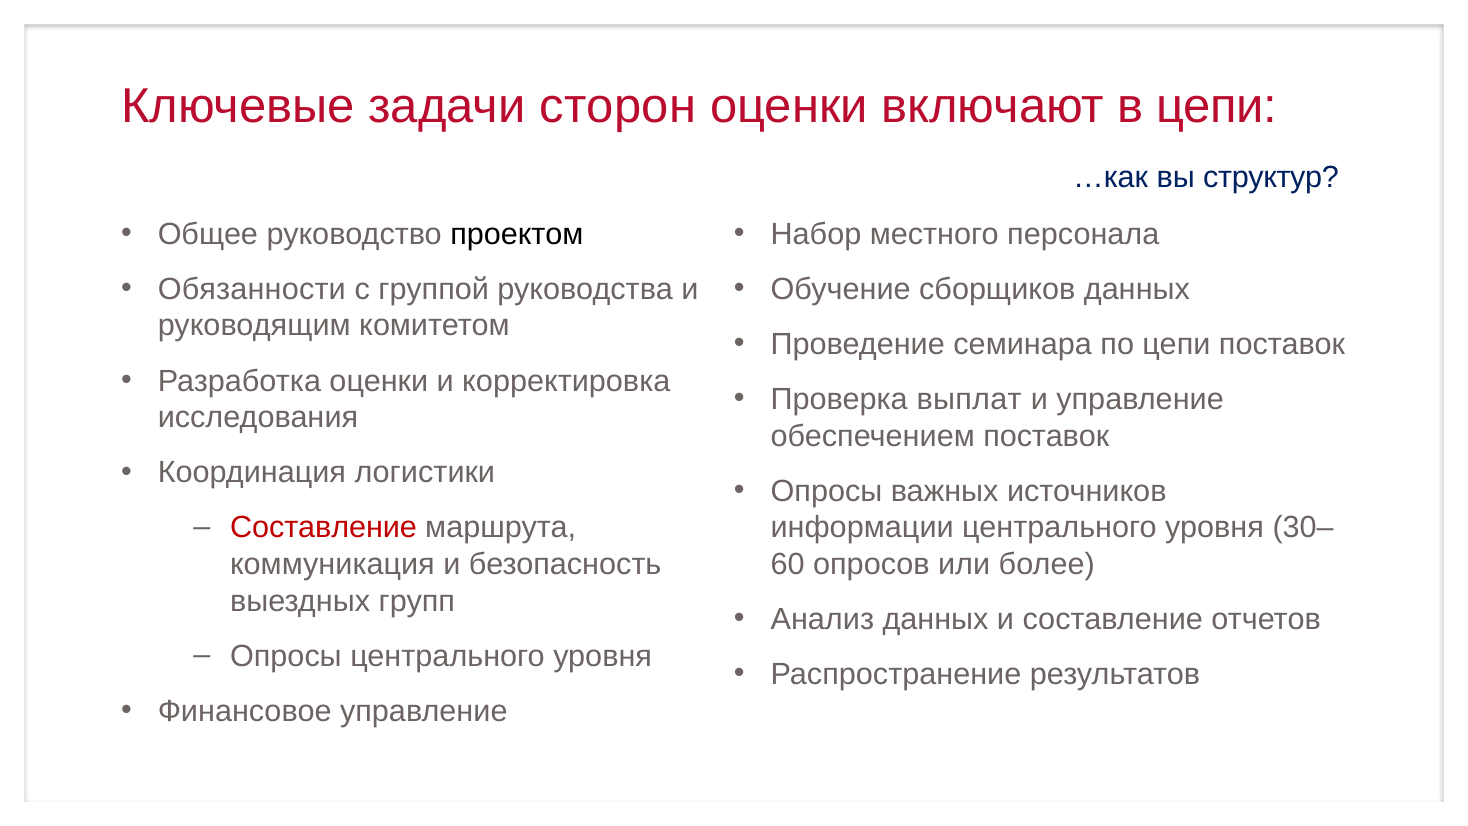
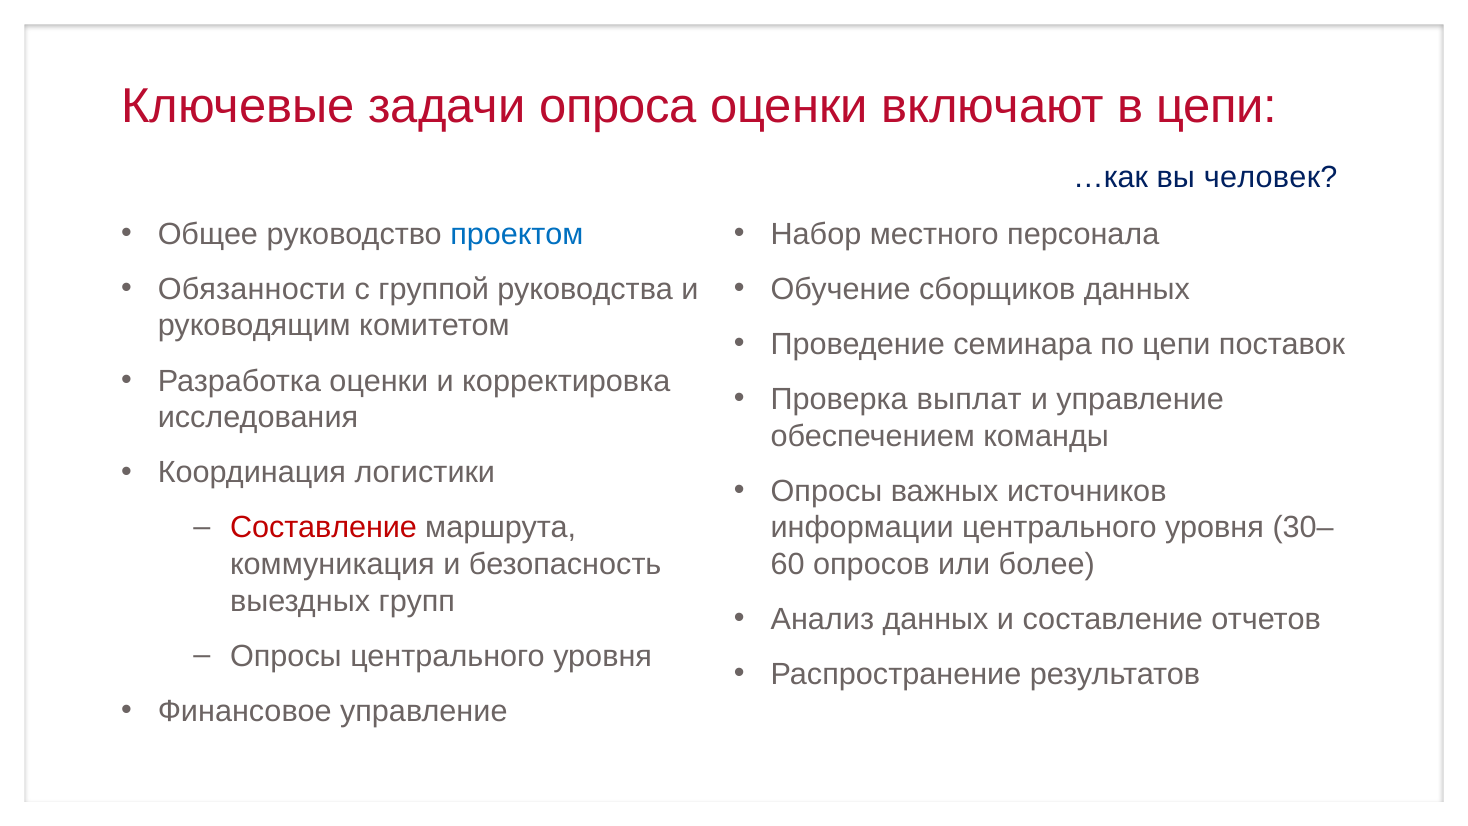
сторон: сторон -> опроса
структур: структур -> человек
проектом colour: black -> blue
обеспечением поставок: поставок -> команды
